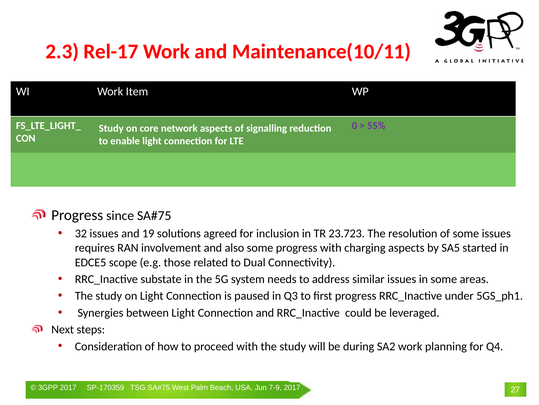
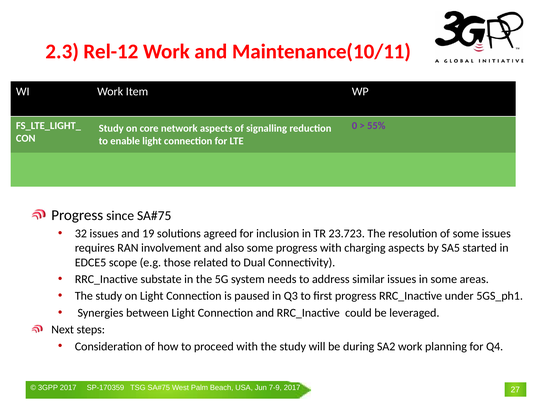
Rel-17: Rel-17 -> Rel-12
